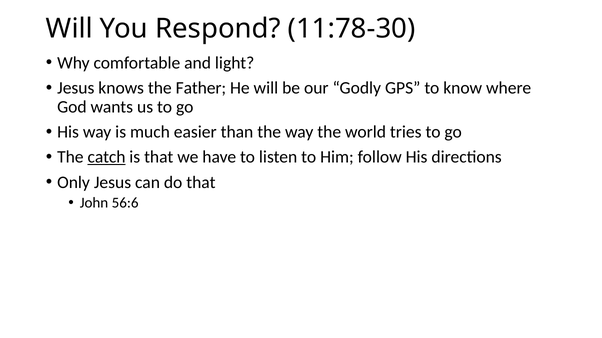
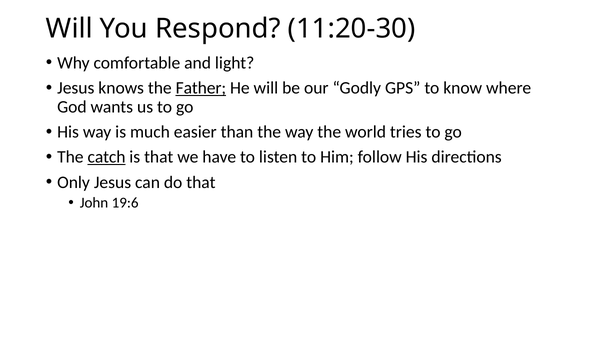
11:78-30: 11:78-30 -> 11:20-30
Father underline: none -> present
56:6: 56:6 -> 19:6
